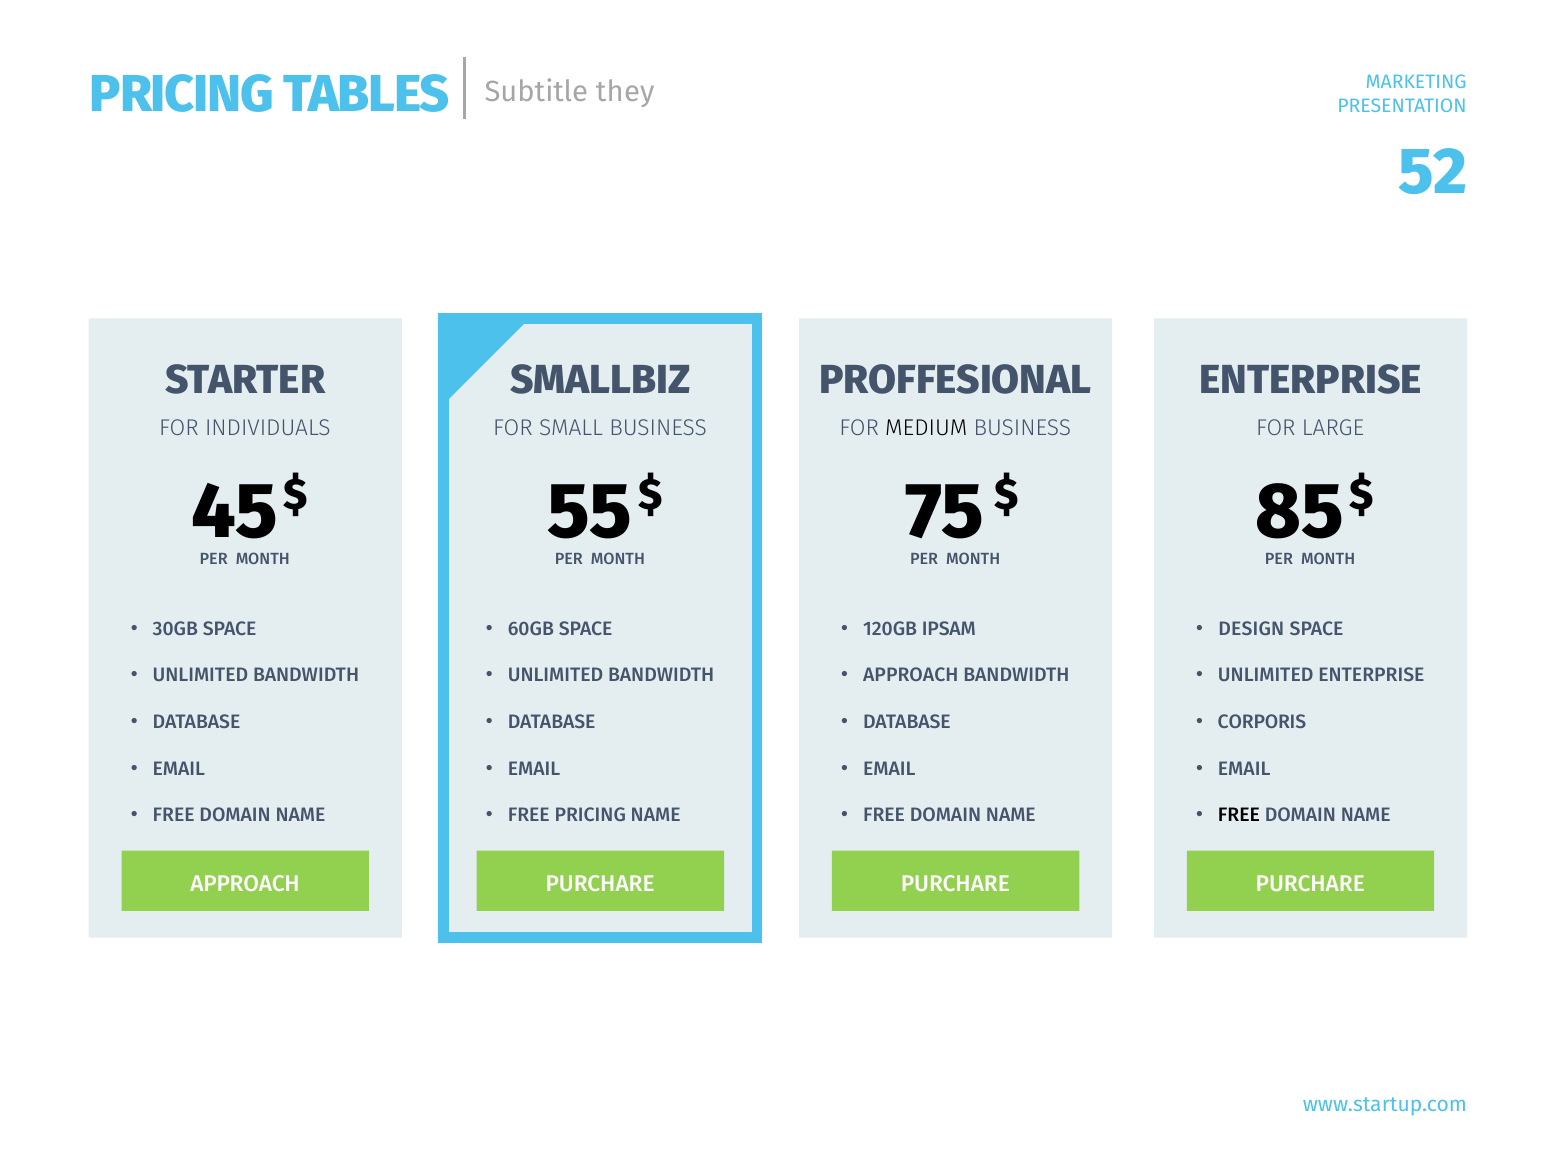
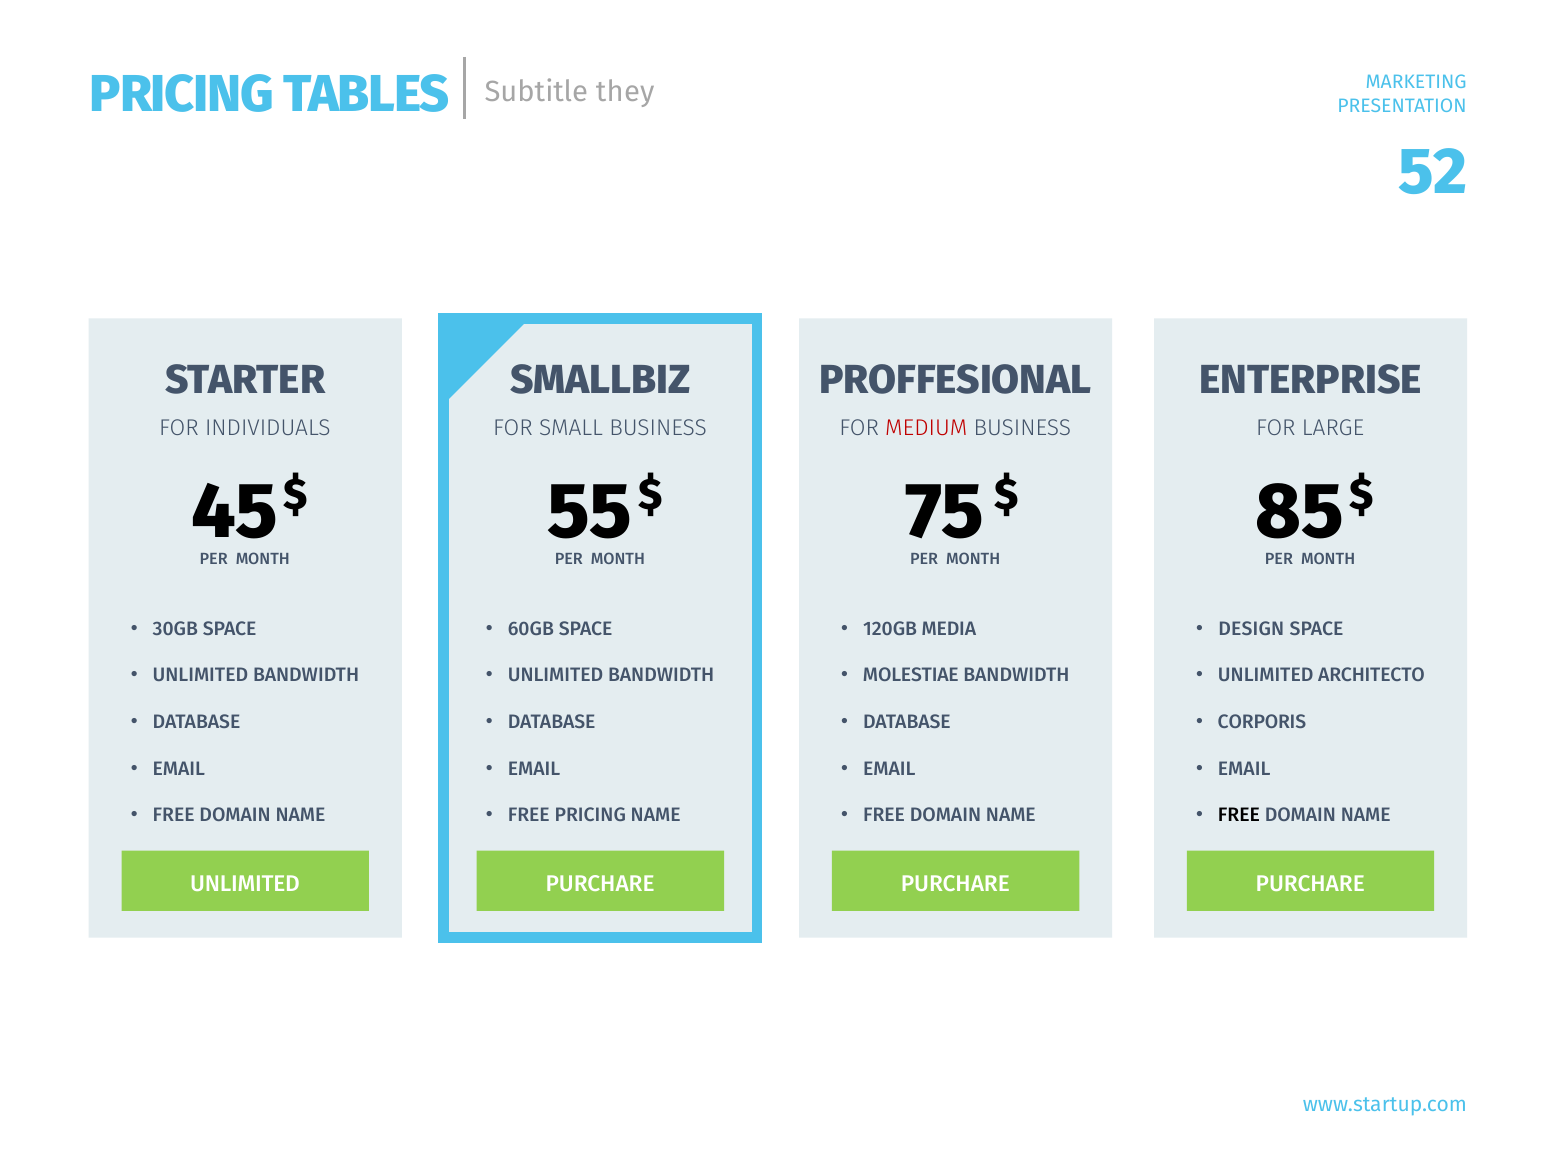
MEDIUM colour: black -> red
IPSAM: IPSAM -> MEDIA
APPROACH at (911, 675): APPROACH -> MOLESTIAE
UNLIMITED ENTERPRISE: ENTERPRISE -> ARCHITECTO
APPROACH at (245, 884): APPROACH -> UNLIMITED
